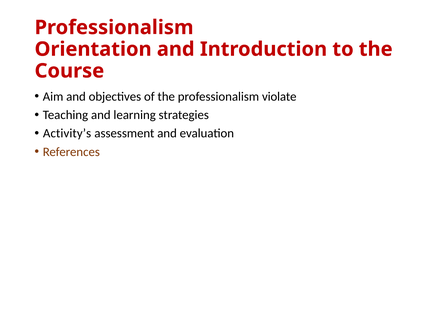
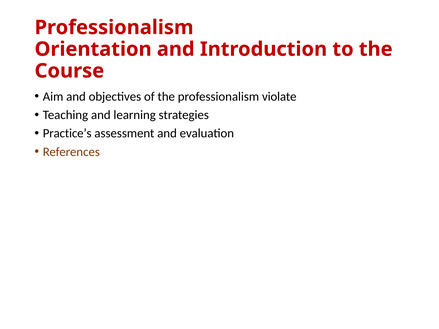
Activity’s: Activity’s -> Practice’s
